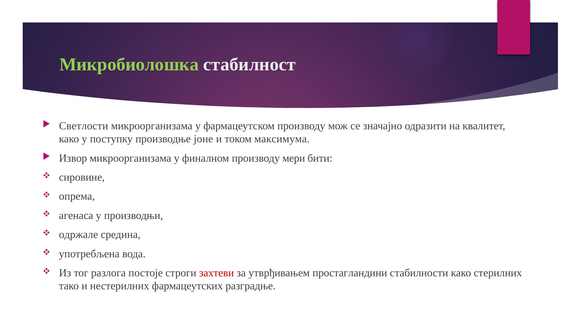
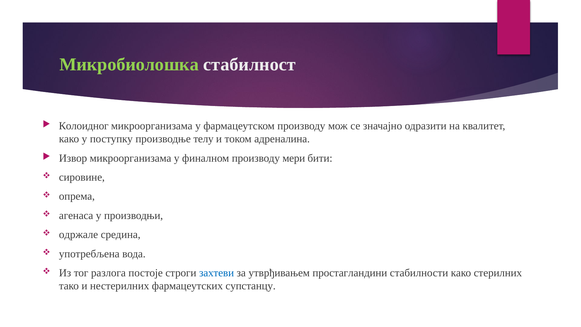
Светлости: Светлости -> Колоидног
јоне: јоне -> телу
максимума: максимума -> адреналина
захтеви colour: red -> blue
разградње: разградње -> супстанцу
